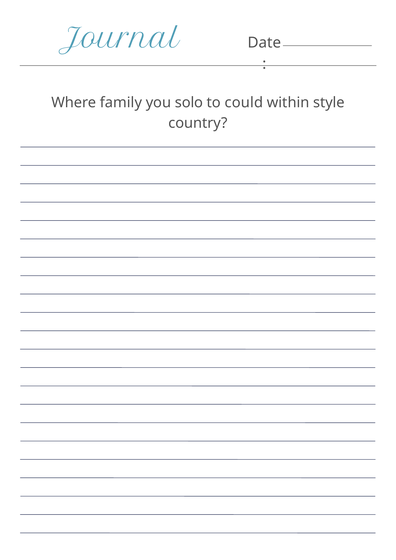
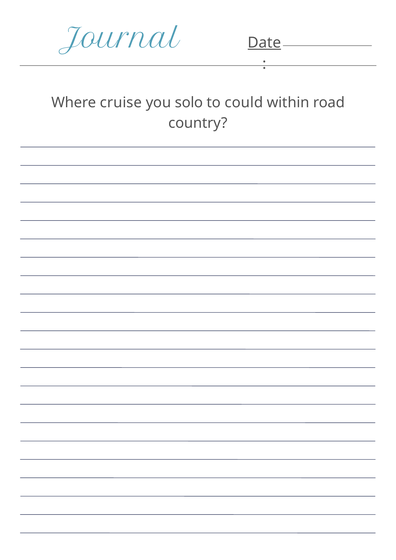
Date underline: none -> present
family: family -> cruise
style: style -> road
